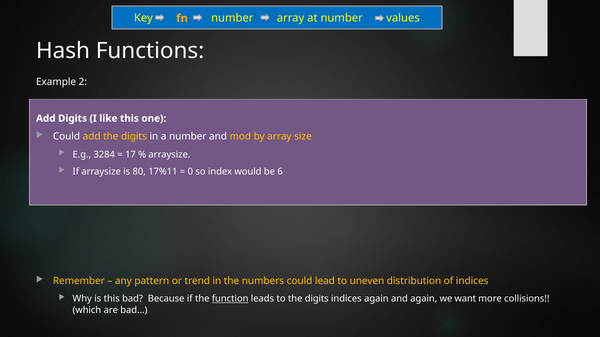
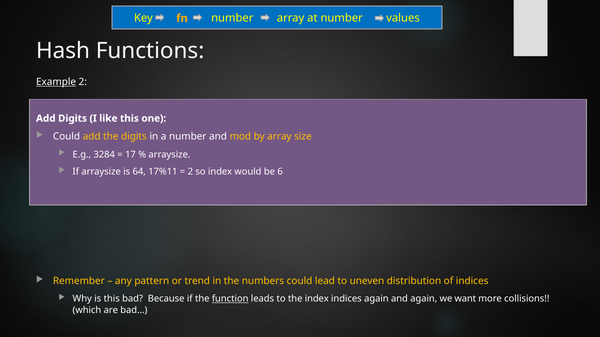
Example underline: none -> present
80: 80 -> 64
0 at (190, 172): 0 -> 2
to the digits: digits -> index
